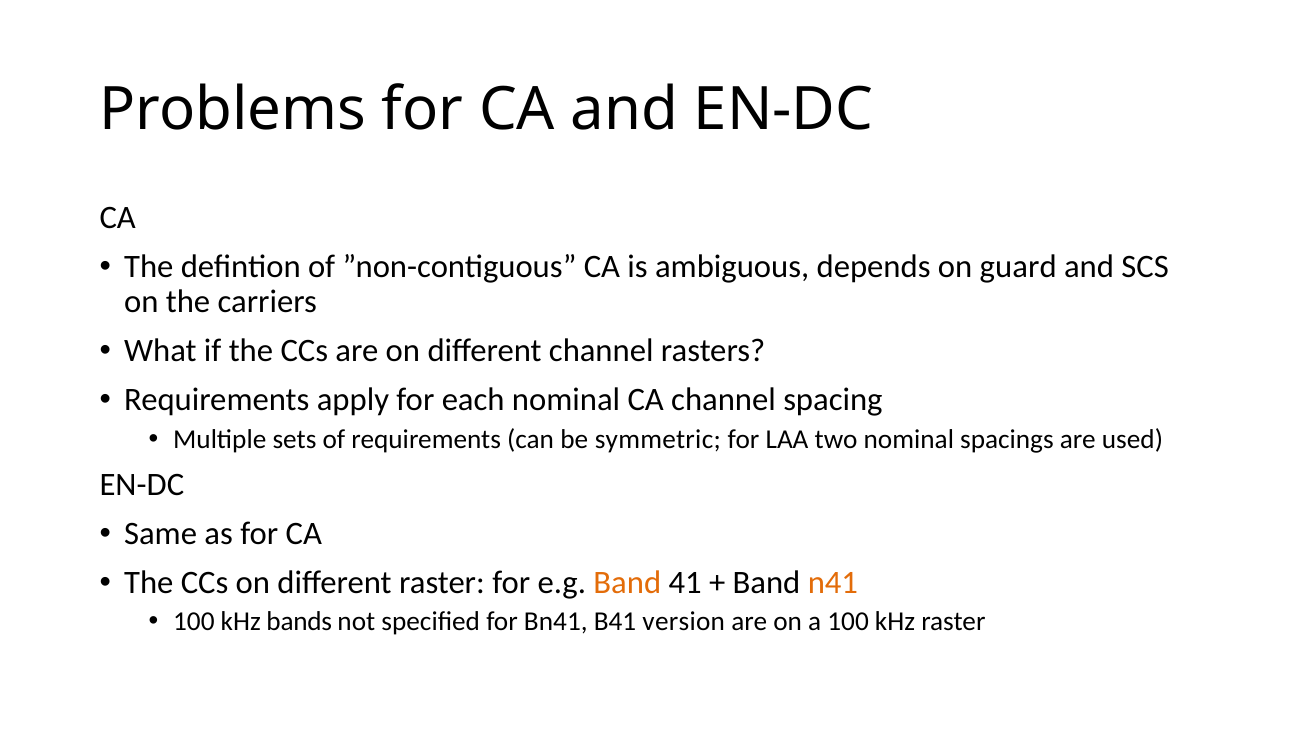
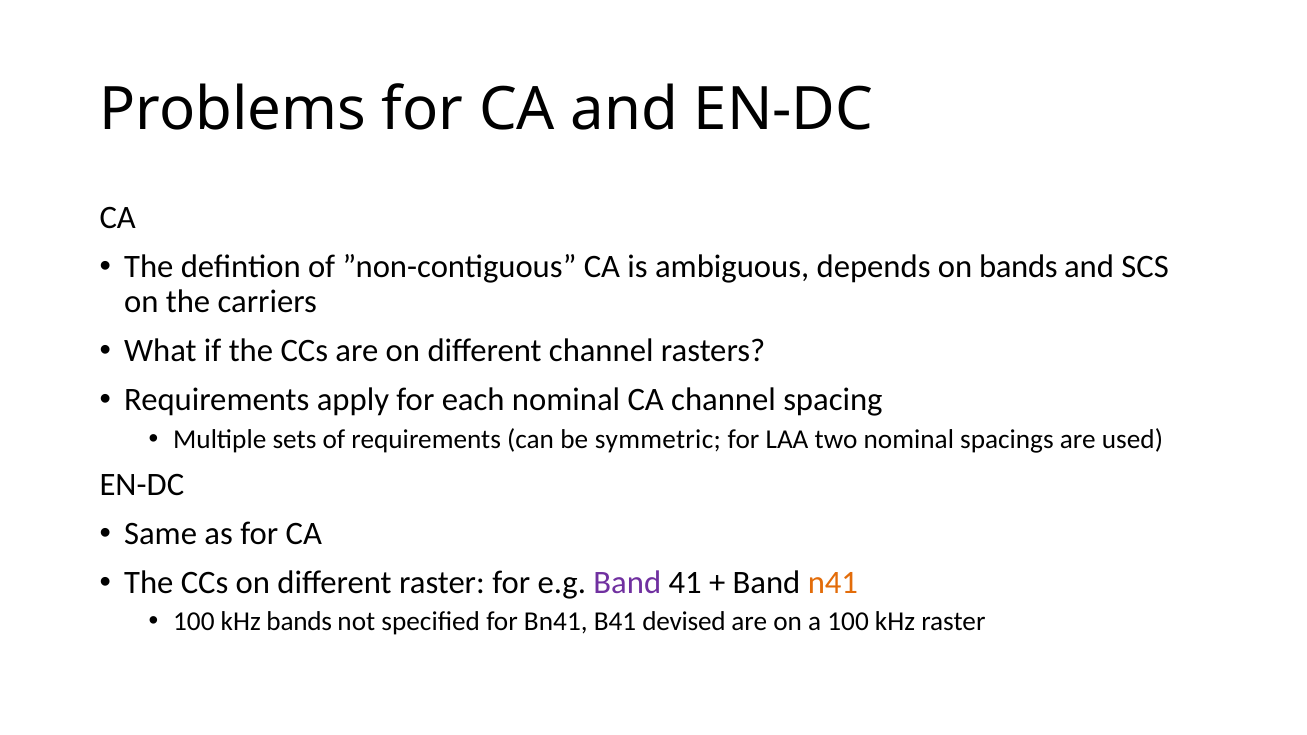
on guard: guard -> bands
Band at (627, 583) colour: orange -> purple
version: version -> devised
